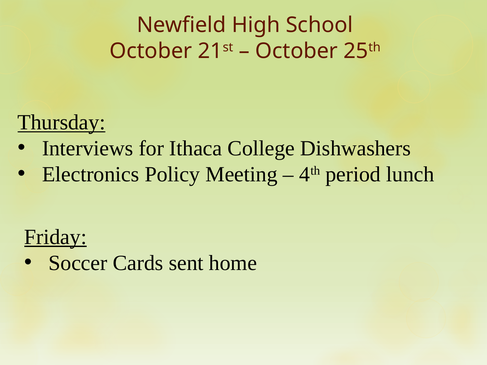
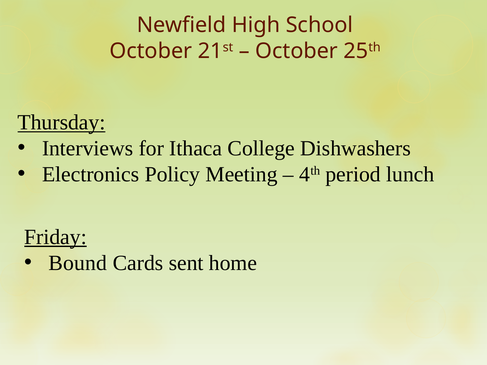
Soccer: Soccer -> Bound
